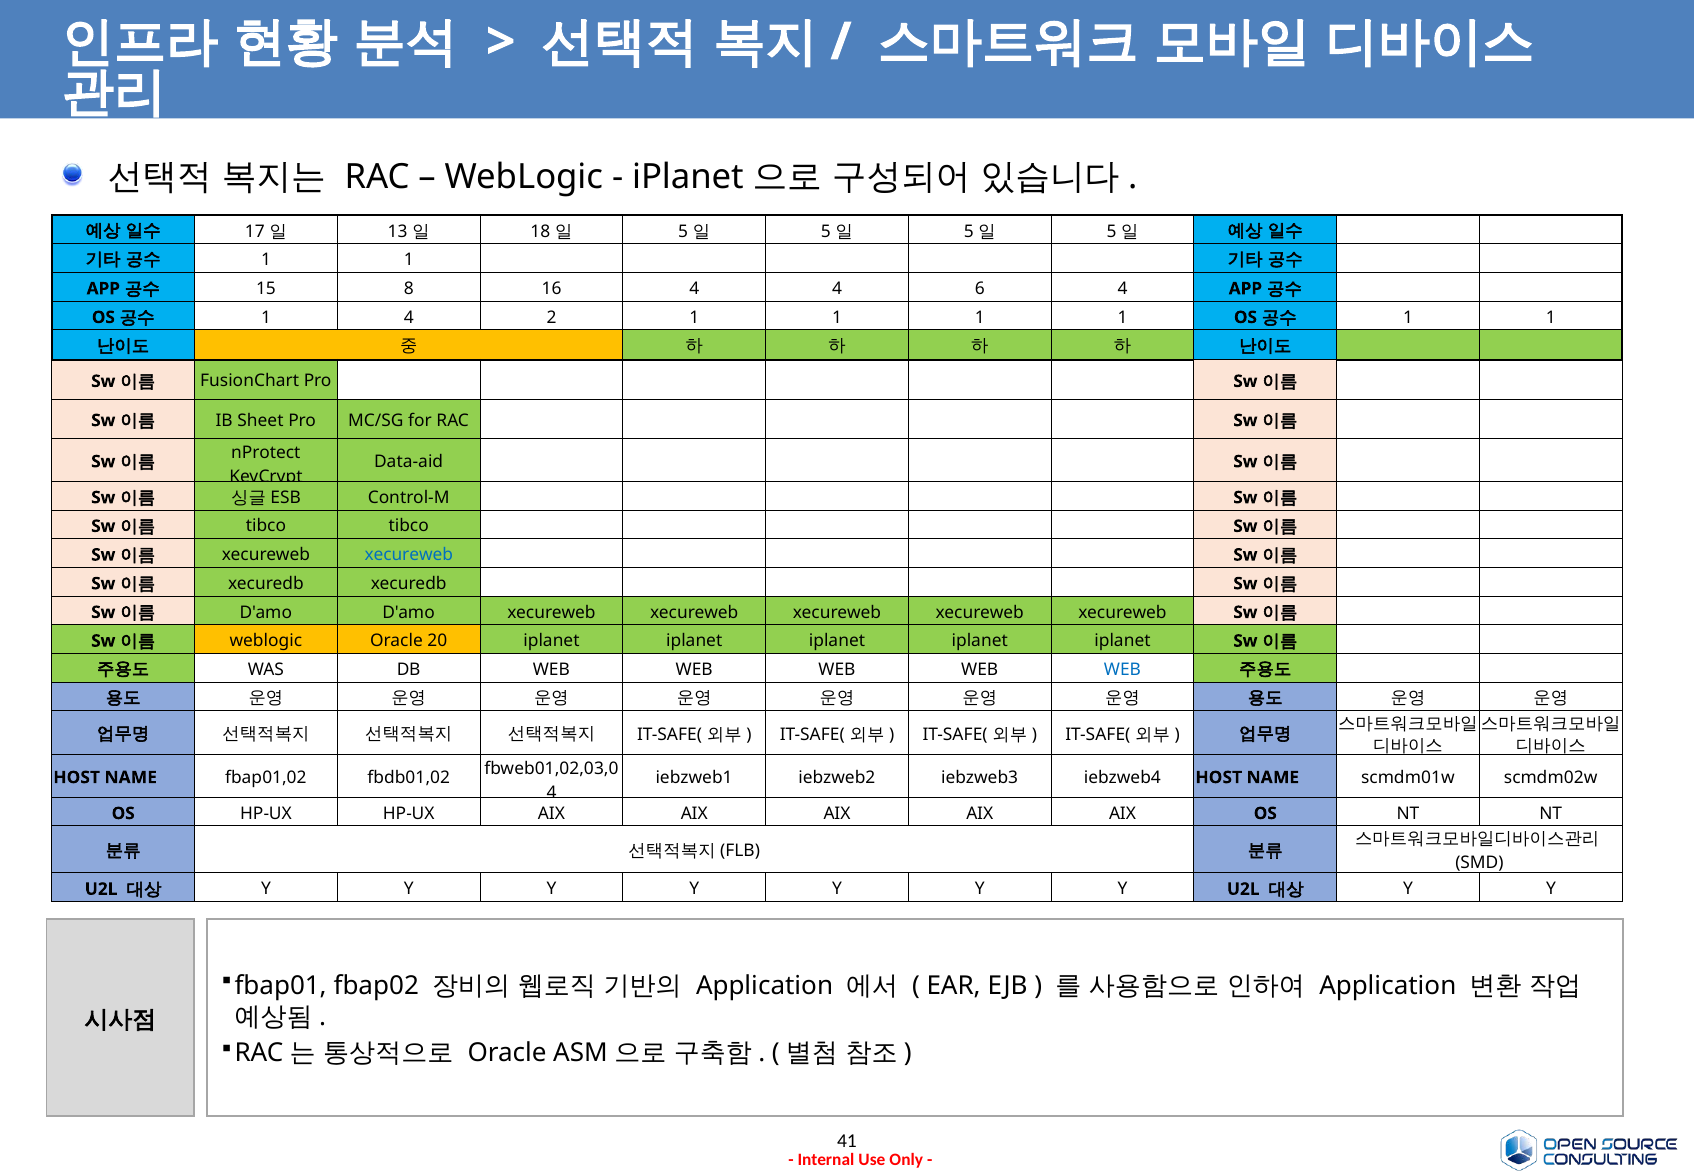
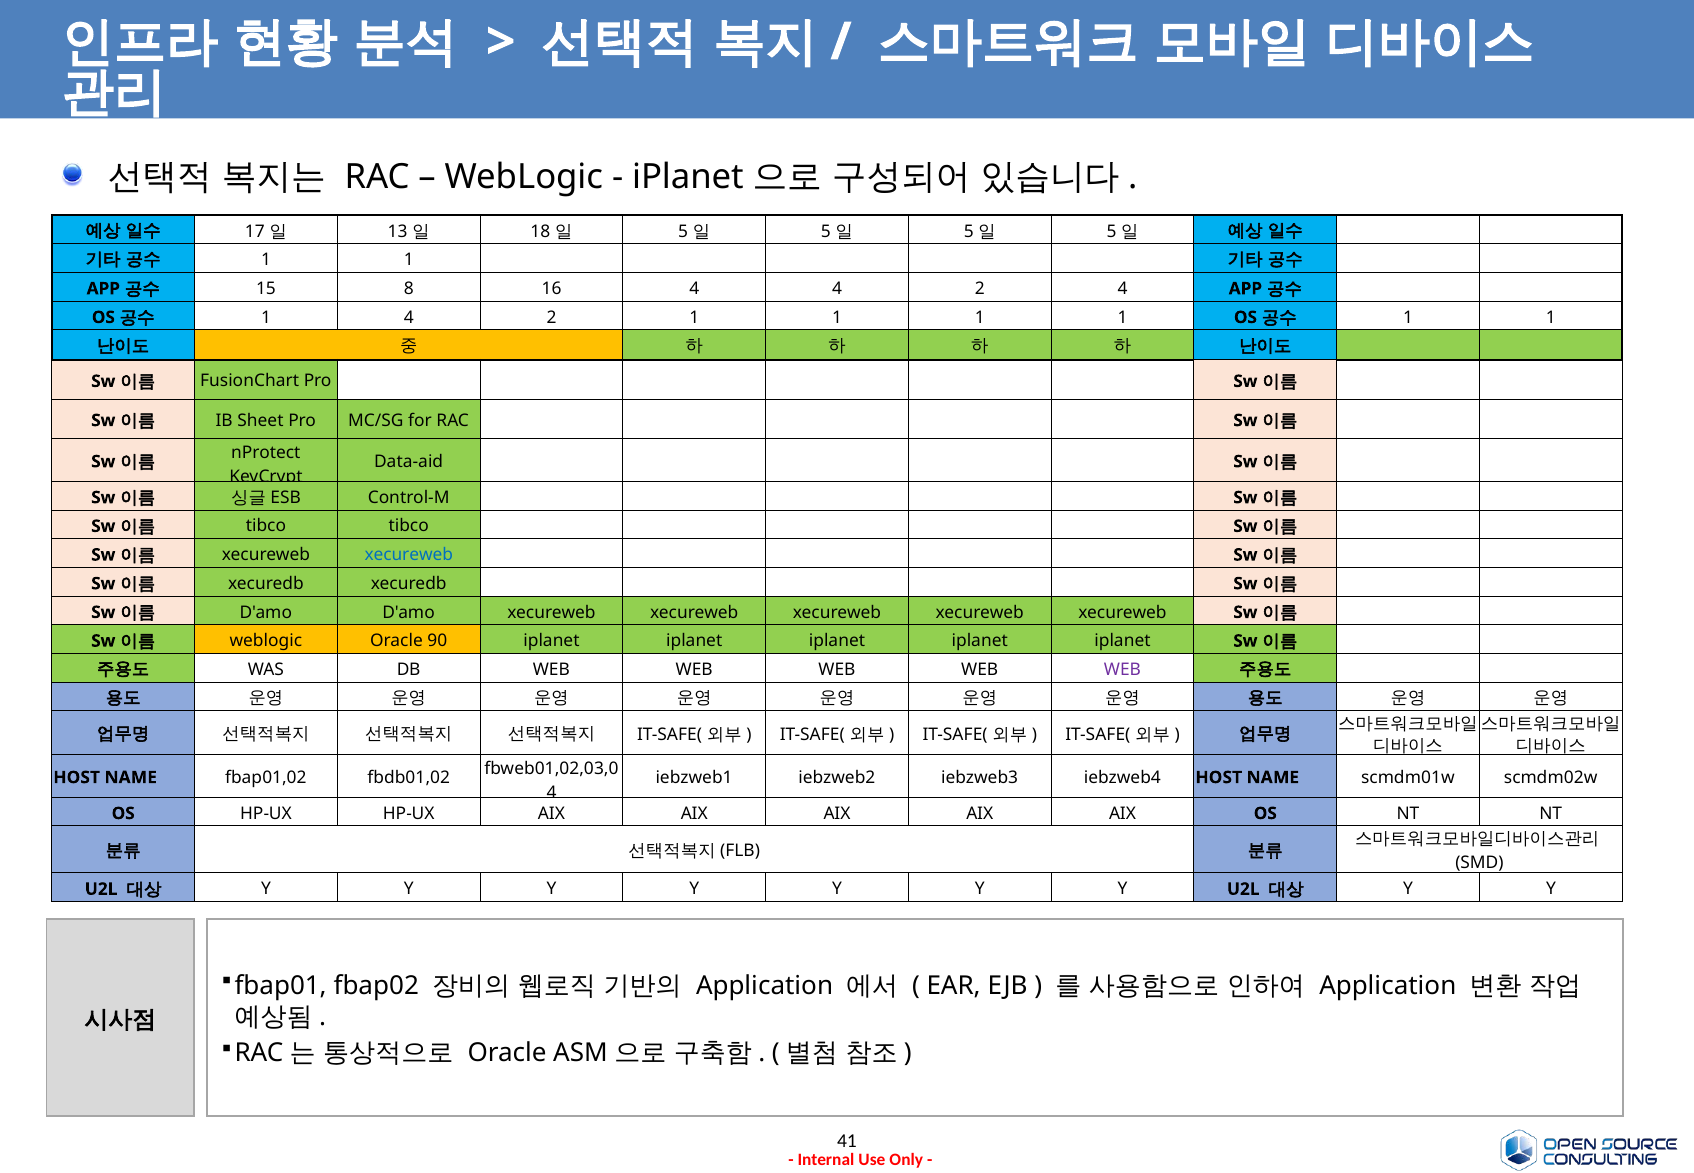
4 4 6: 6 -> 2
20: 20 -> 90
WEB at (1122, 670) colour: blue -> purple
